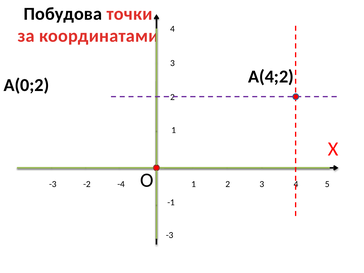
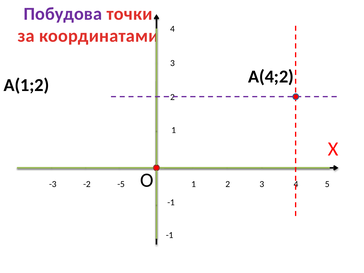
Побудова colour: black -> purple
А(0;2: А(0;2 -> А(1;2
-4: -4 -> -5
-3 at (170, 235): -3 -> -1
